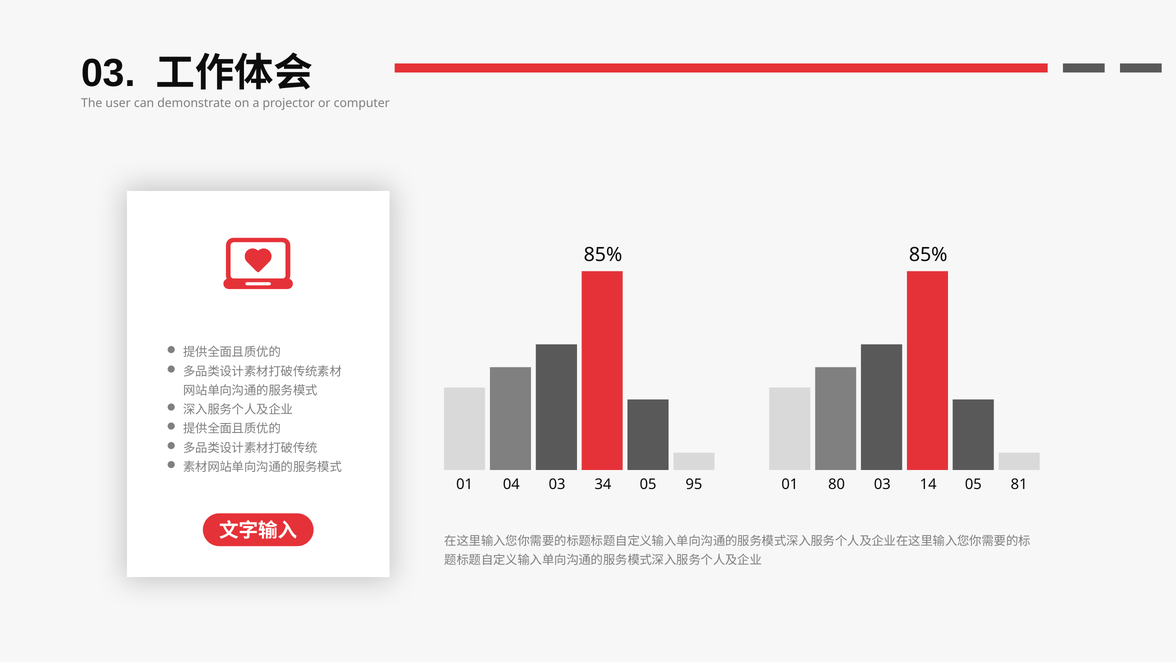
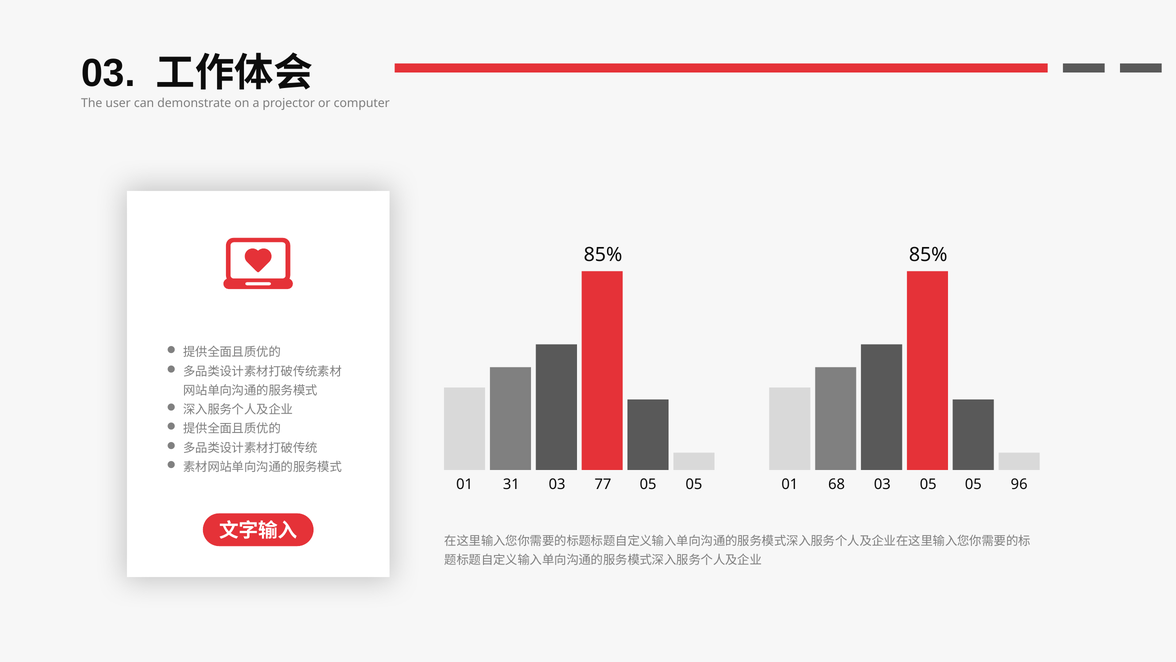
04: 04 -> 31
34: 34 -> 77
95 at (694, 484): 95 -> 05
80: 80 -> 68
03 14: 14 -> 05
81: 81 -> 96
